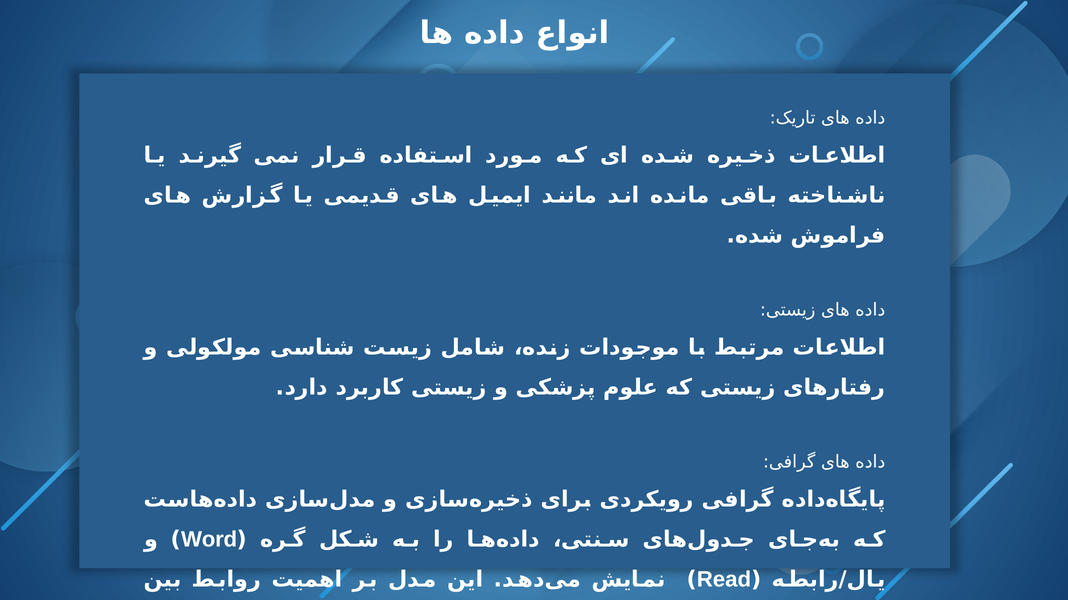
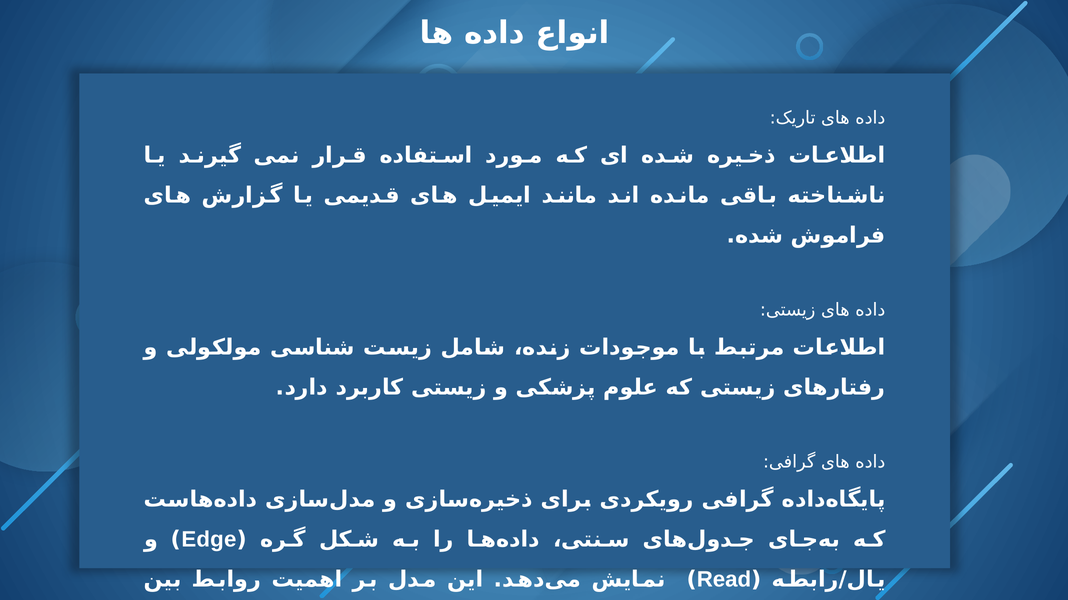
Word: Word -> Edge
